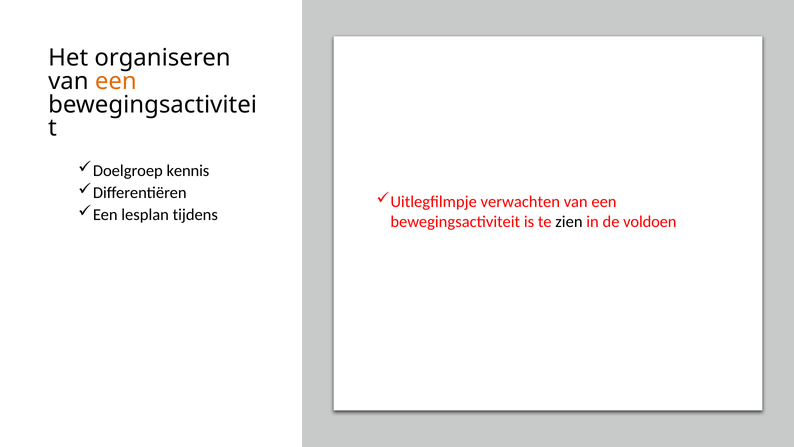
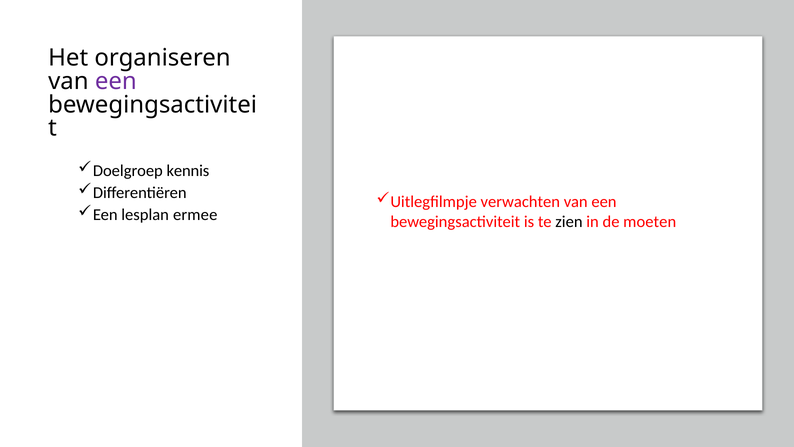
een at (116, 81) colour: orange -> purple
tijdens: tijdens -> ermee
voldoen: voldoen -> moeten
